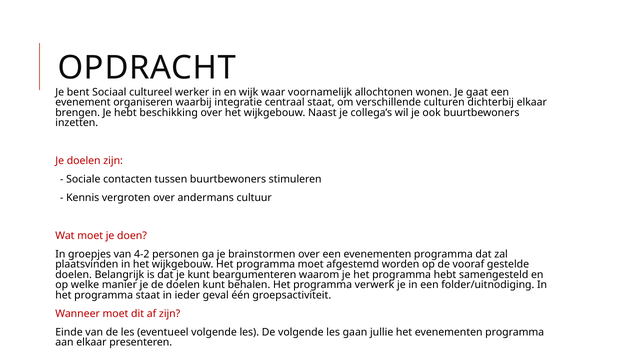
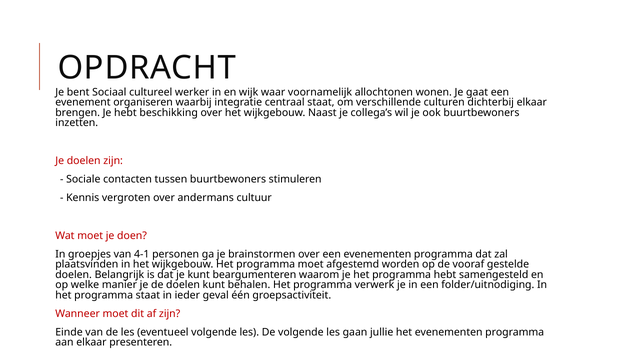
4-2: 4-2 -> 4-1
